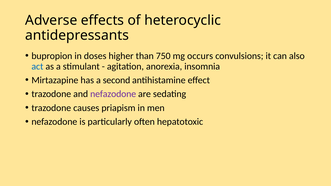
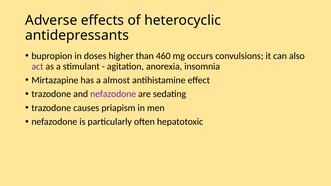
750: 750 -> 460
act colour: blue -> purple
second: second -> almost
